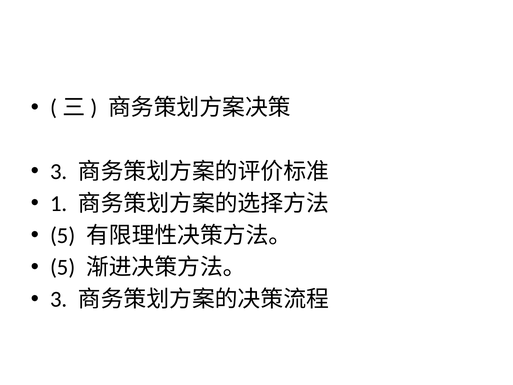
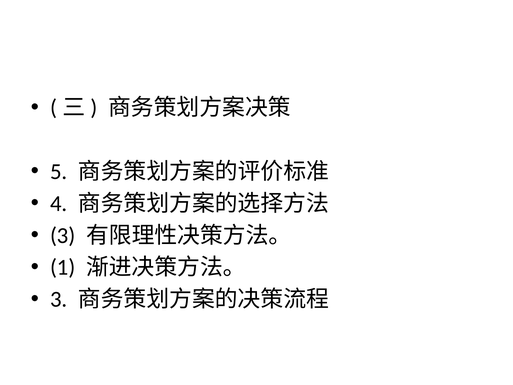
3 at (59, 171): 3 -> 5
1: 1 -> 4
5 at (63, 235): 5 -> 3
5 at (63, 267): 5 -> 1
